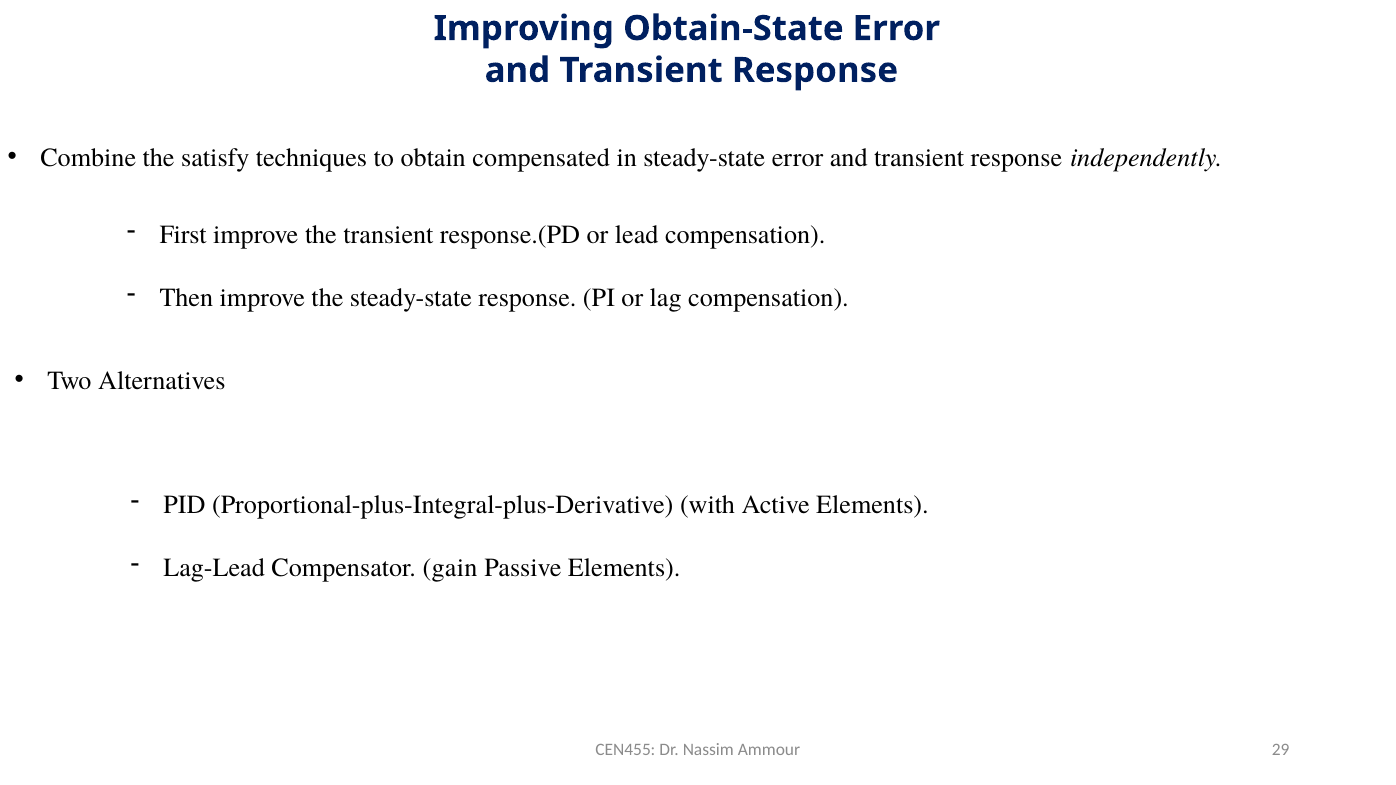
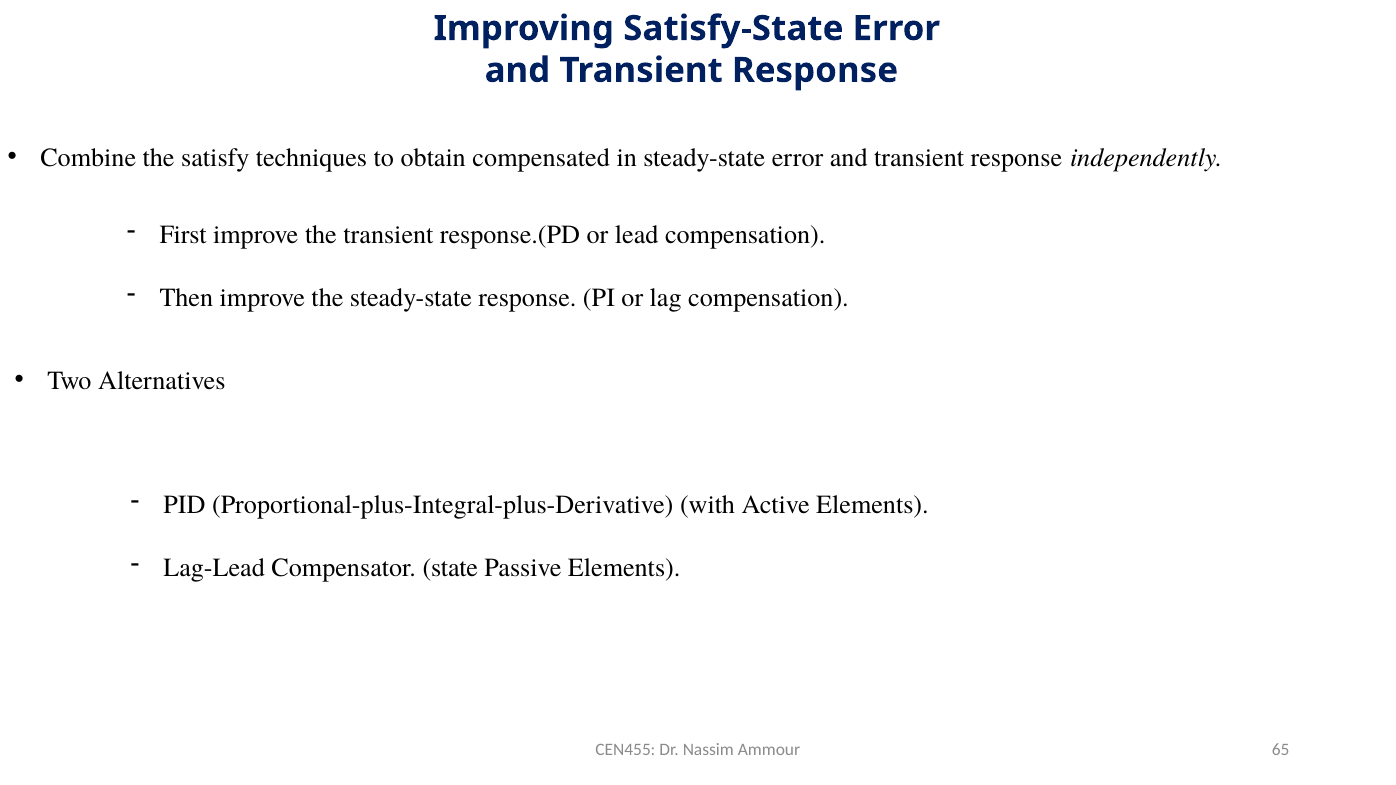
Obtain-State: Obtain-State -> Satisfy-State
gain: gain -> state
29: 29 -> 65
